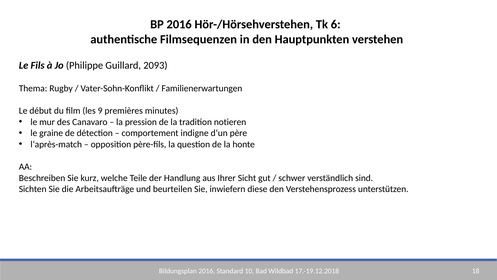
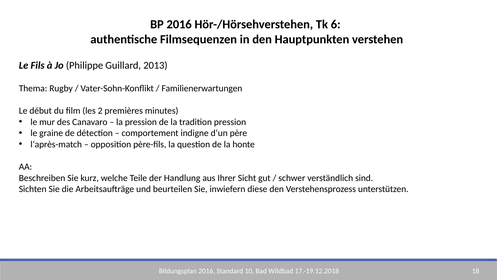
2093: 2093 -> 2013
9: 9 -> 2
tradition notieren: notieren -> pression
